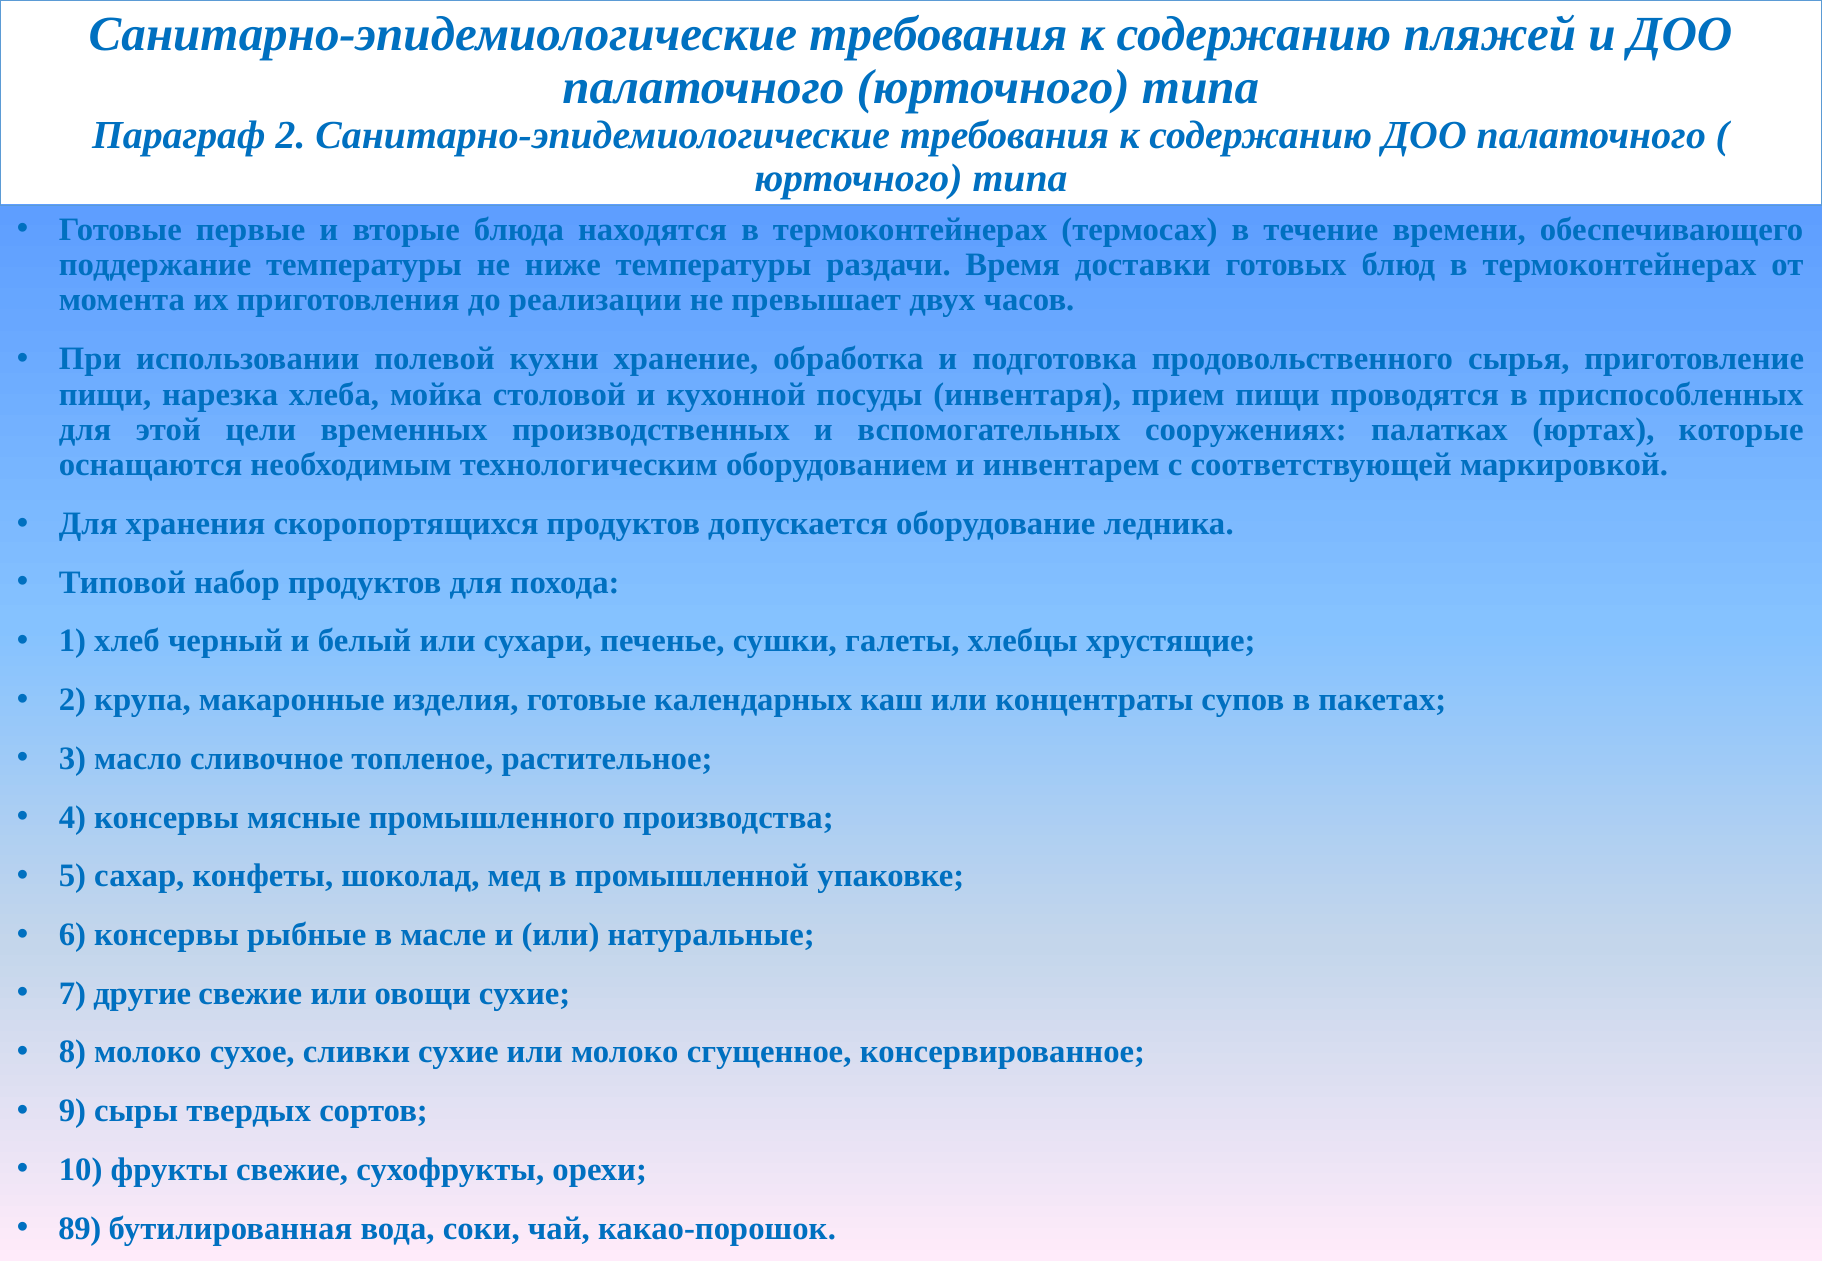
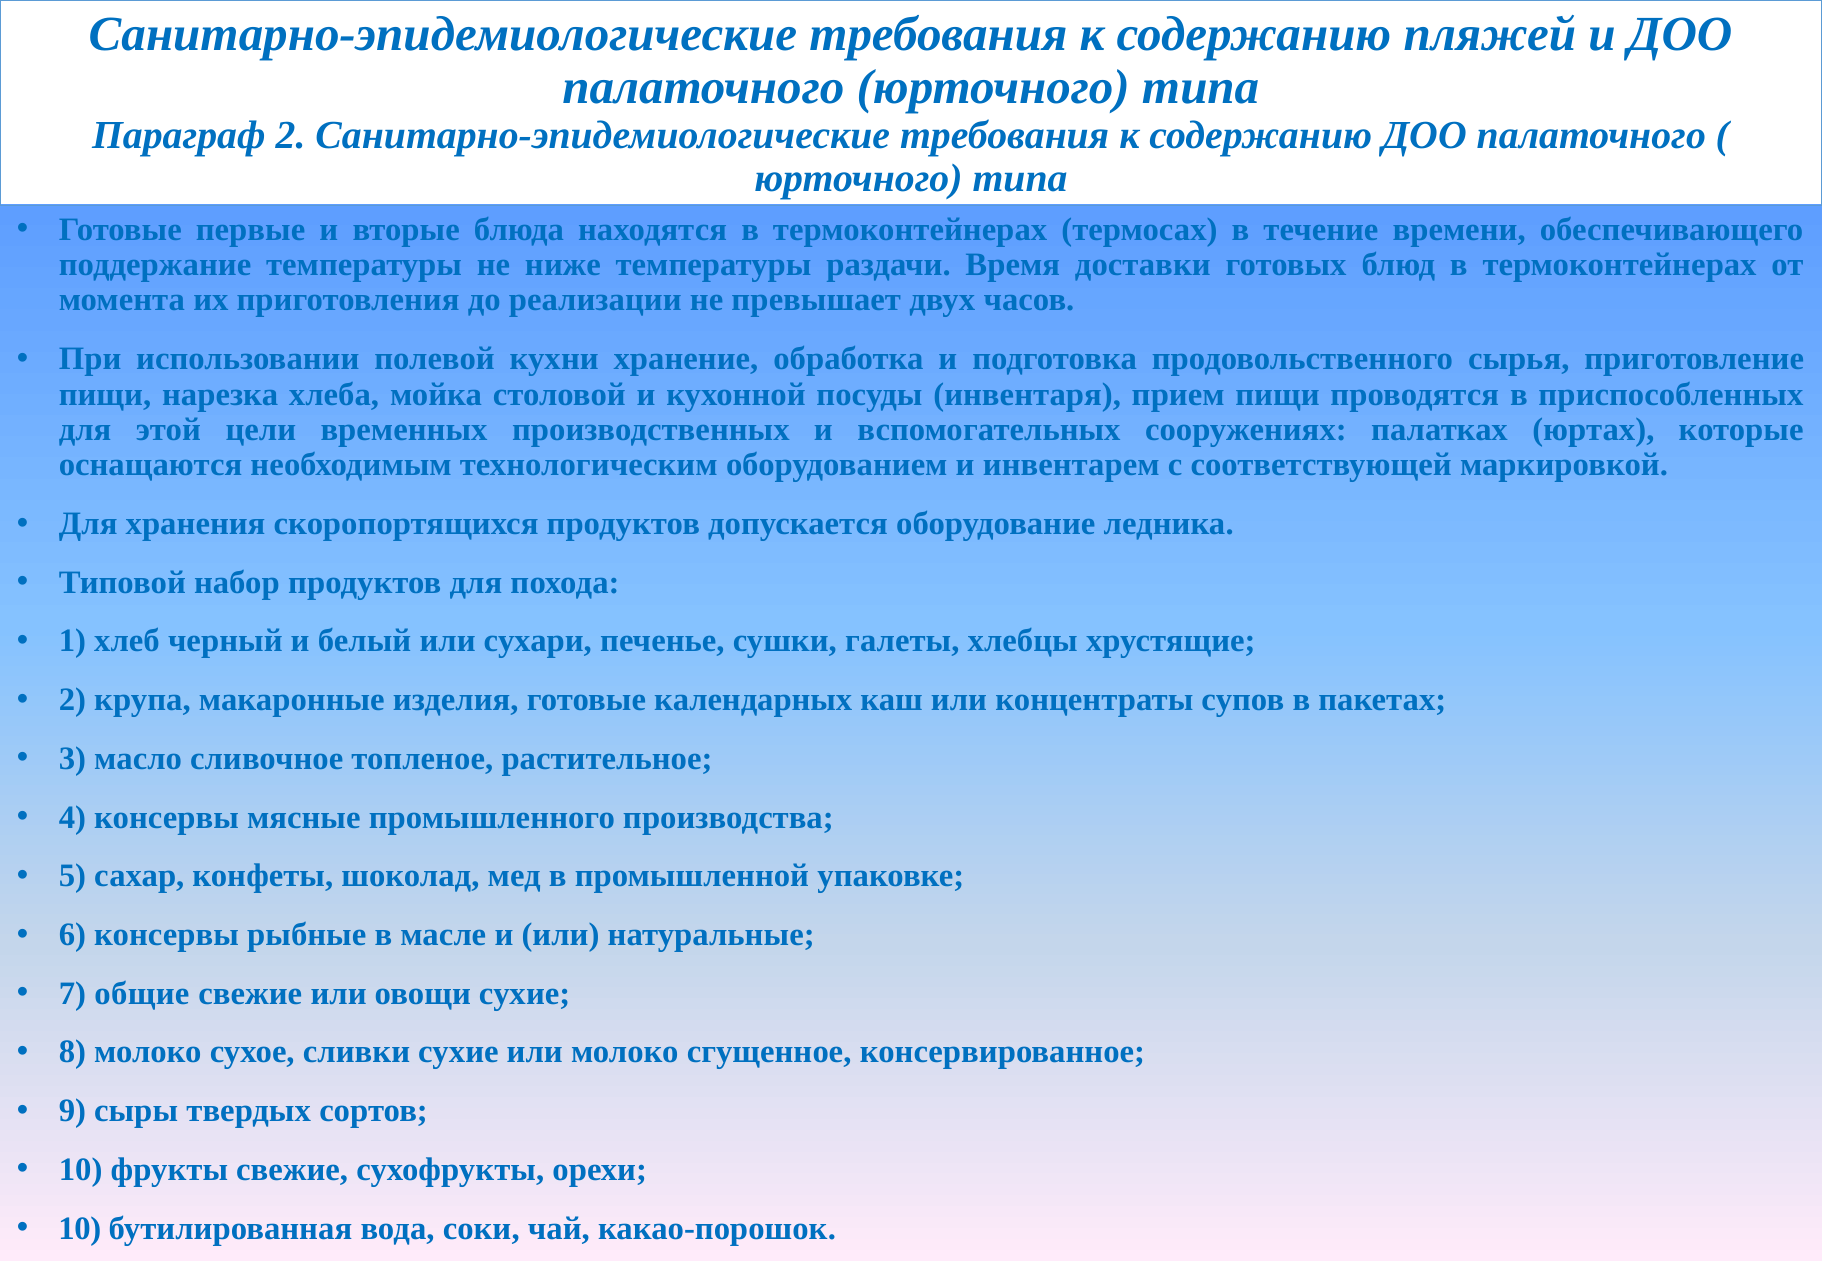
другие: другие -> общие
89 at (80, 1229): 89 -> 10
